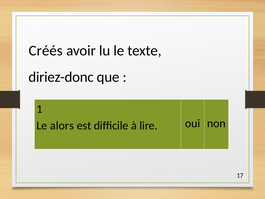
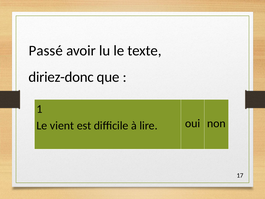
Créés: Créés -> Passé
alors: alors -> vient
